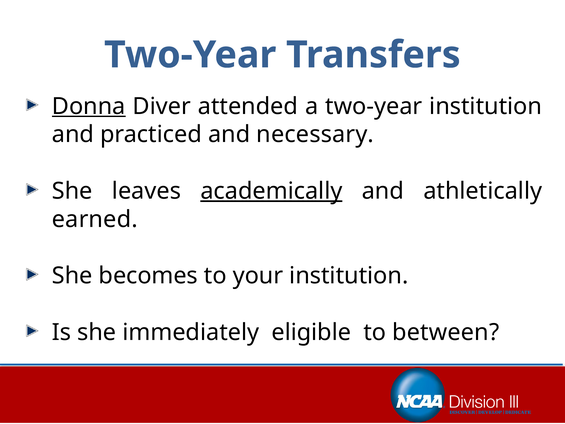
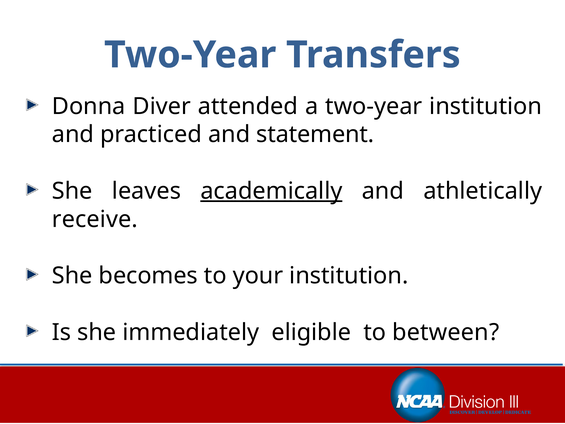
Donna underline: present -> none
necessary: necessary -> statement
earned: earned -> receive
